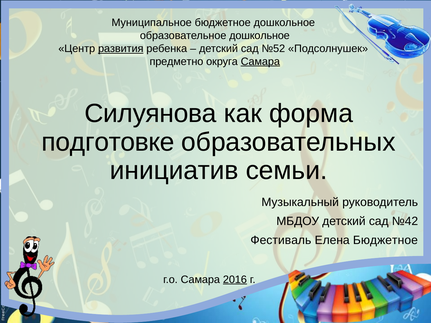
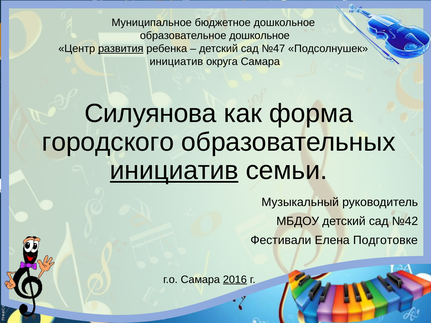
№52: №52 -> №47
предметно at (176, 62): предметно -> инициатив
Самара at (260, 62) underline: present -> none
подготовке: подготовке -> городского
инициатив at (174, 171) underline: none -> present
Фестиваль: Фестиваль -> Фестивали
Елена Бюджетное: Бюджетное -> Подготовке
